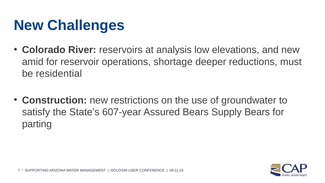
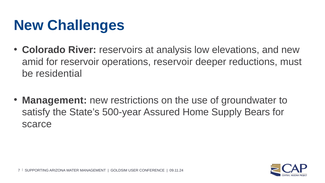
operations shortage: shortage -> reservoir
Construction at (54, 100): Construction -> Management
607-year: 607-year -> 500-year
Assured Bears: Bears -> Home
parting: parting -> scarce
